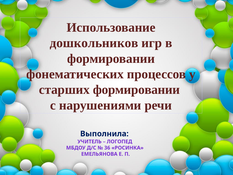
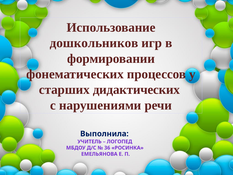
старших формировании: формировании -> дидактических
